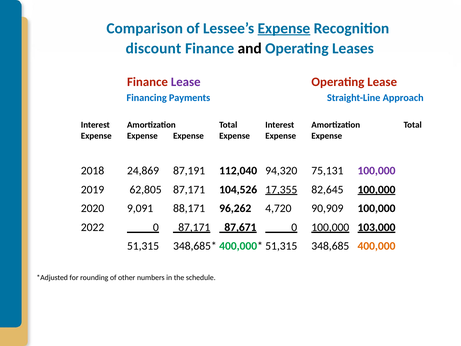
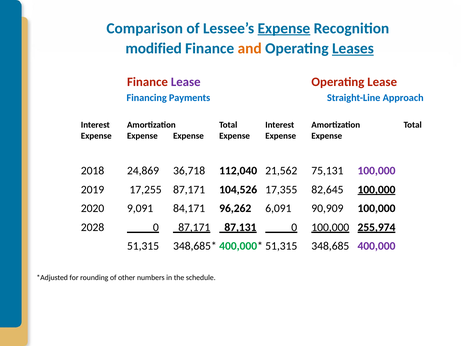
discount: discount -> modified
and colour: black -> orange
Leases underline: none -> present
87,191: 87,191 -> 36,718
94,320: 94,320 -> 21,562
62,805: 62,805 -> 17,255
17,355 underline: present -> none
88,171: 88,171 -> 84,171
4,720: 4,720 -> 6,091
2022: 2022 -> 2028
87,671: 87,671 -> 87,131
103,000: 103,000 -> 255,974
400,000 colour: orange -> purple
